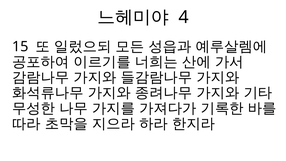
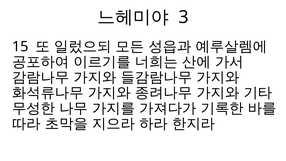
4: 4 -> 3
